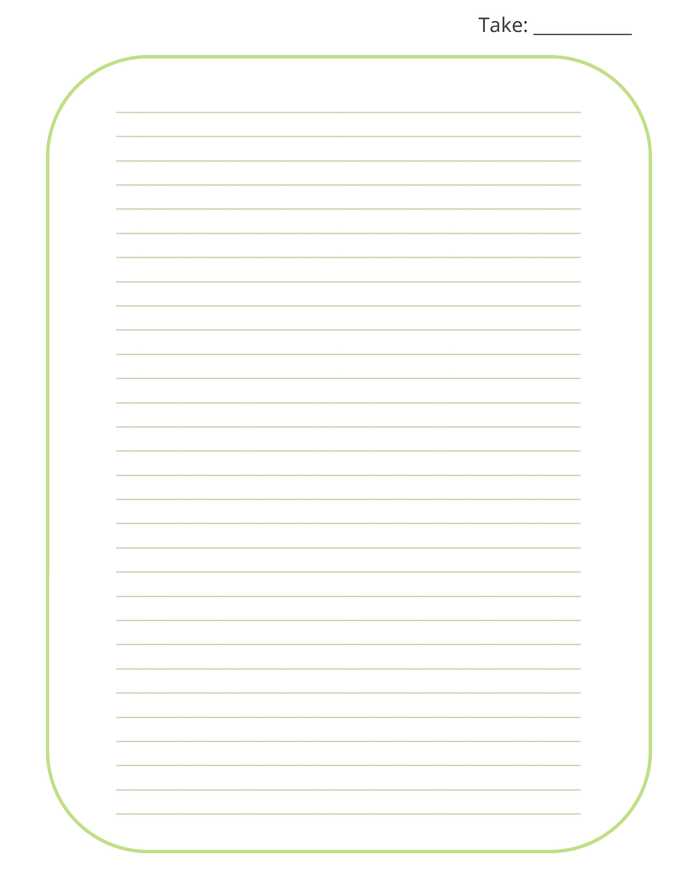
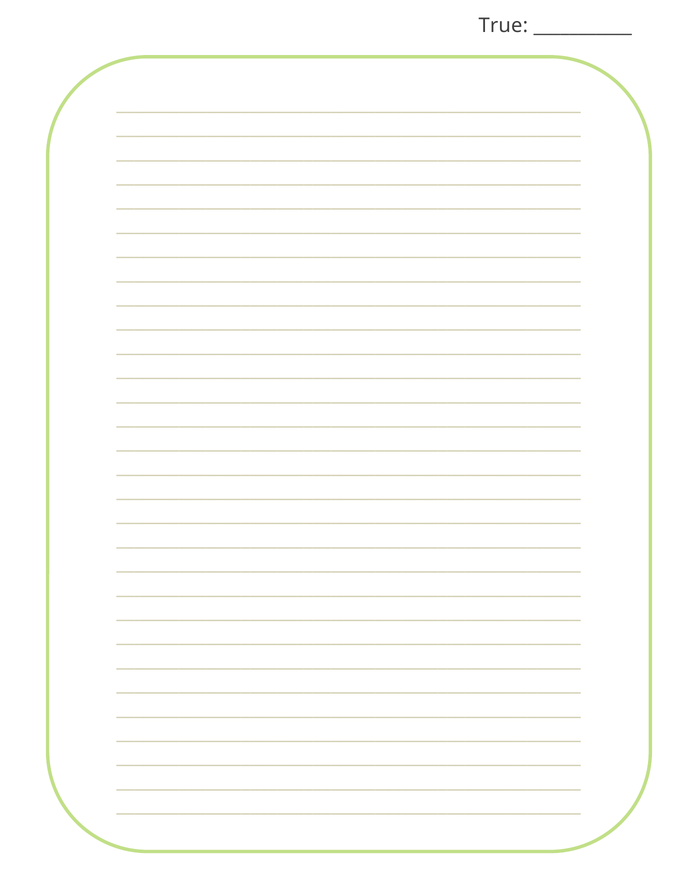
Take: Take -> True
